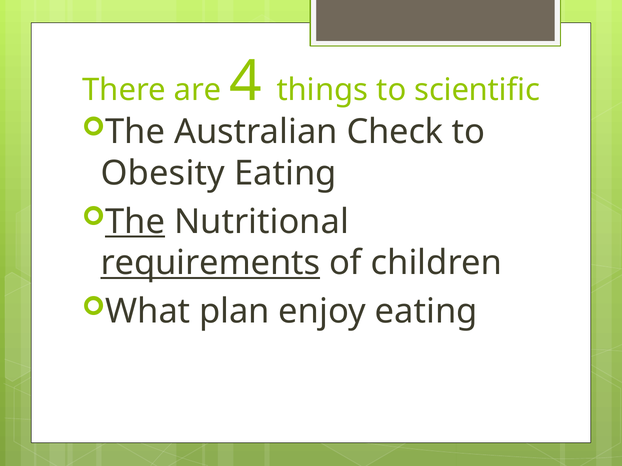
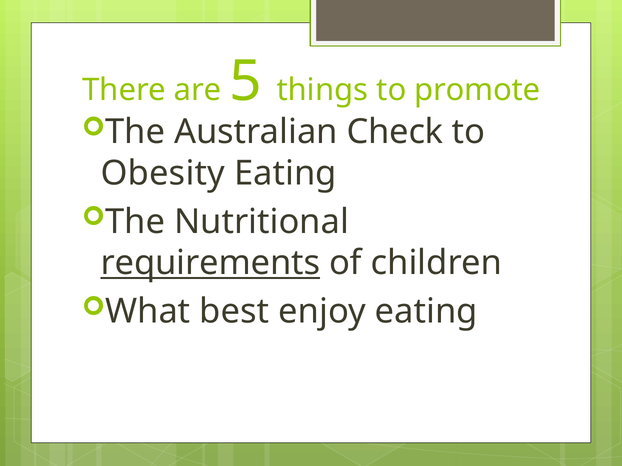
4: 4 -> 5
scientific: scientific -> promote
The at (135, 222) underline: present -> none
plan: plan -> best
